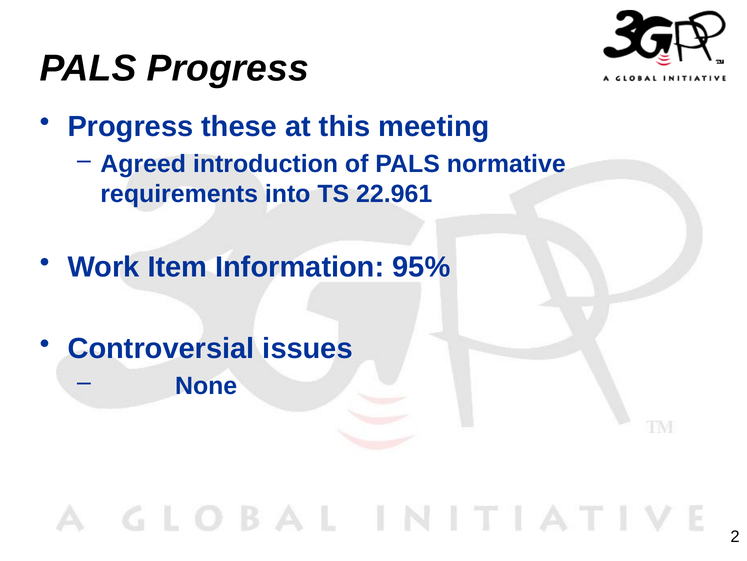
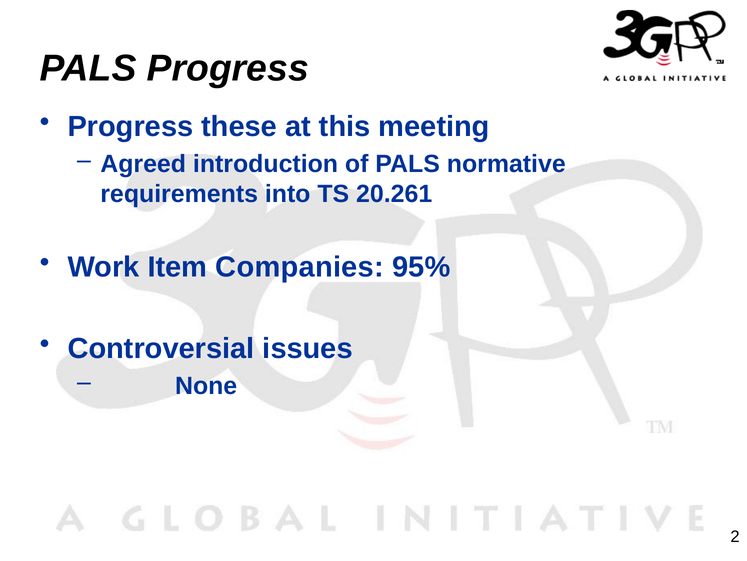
22.961: 22.961 -> 20.261
Information: Information -> Companies
